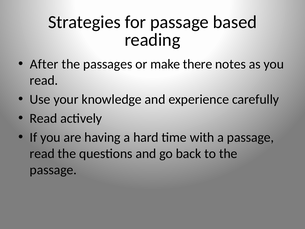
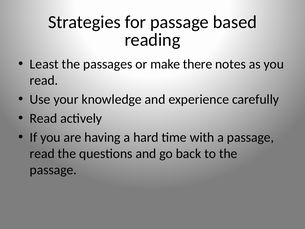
After: After -> Least
